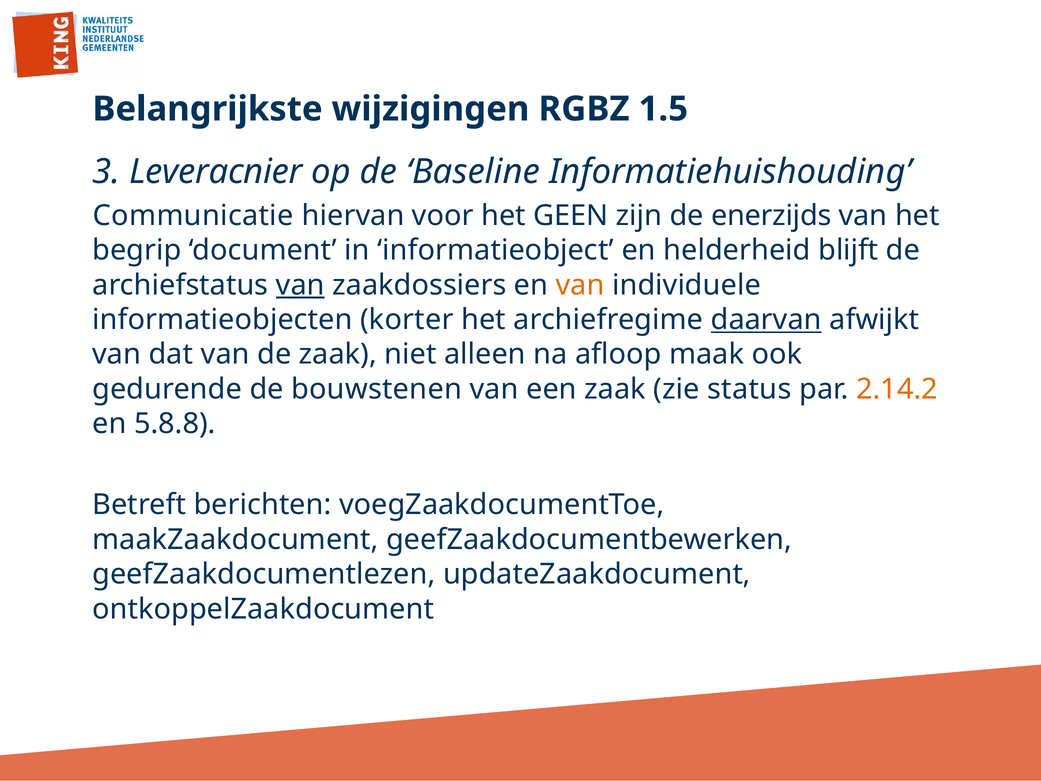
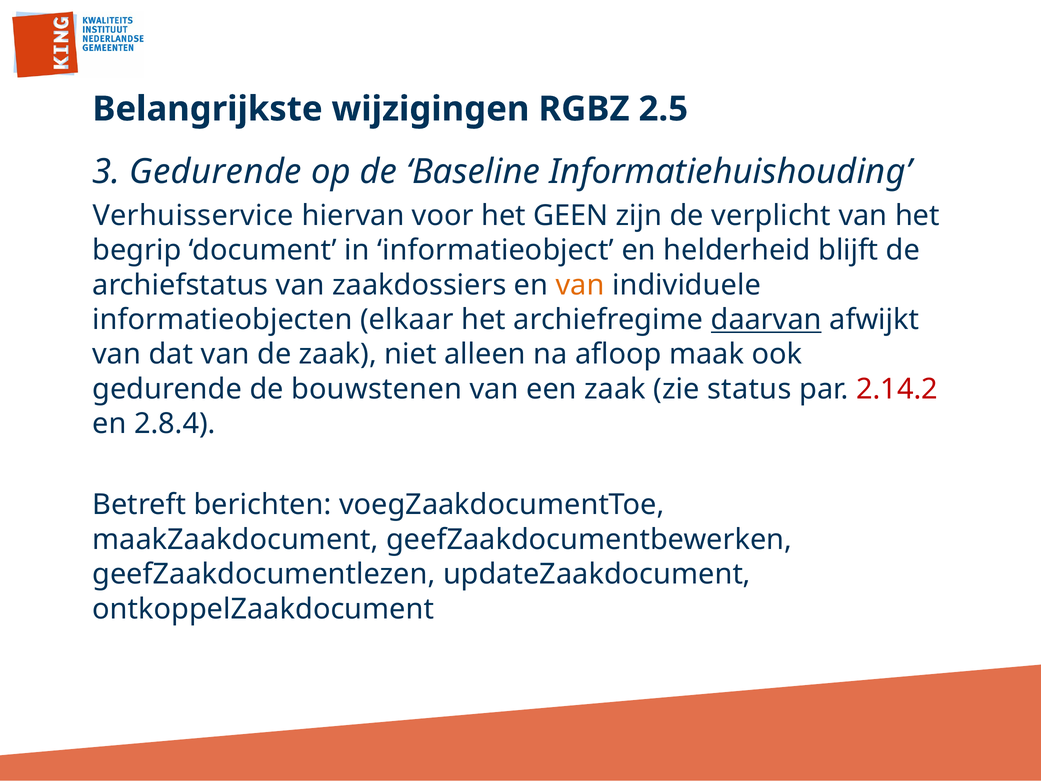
1.5: 1.5 -> 2.5
3 Leveracnier: Leveracnier -> Gedurende
Communicatie: Communicatie -> Verhuisservice
enerzijds: enerzijds -> verplicht
van at (300, 285) underline: present -> none
korter: korter -> elkaar
2.14.2 colour: orange -> red
5.8.8: 5.8.8 -> 2.8.4
